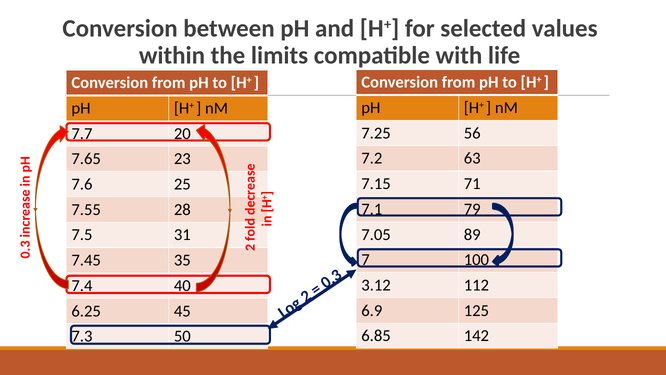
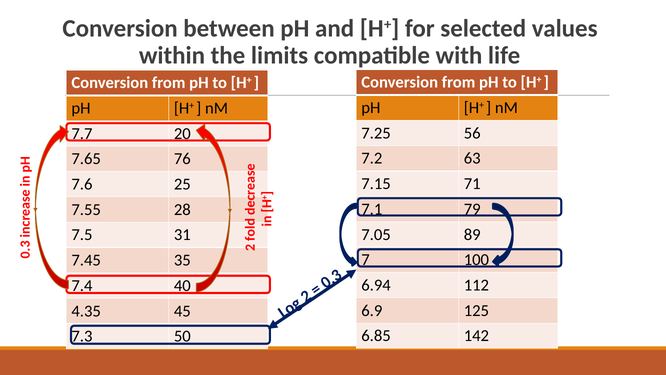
23: 23 -> 76
3.12: 3.12 -> 6.94
6.25: 6.25 -> 4.35
